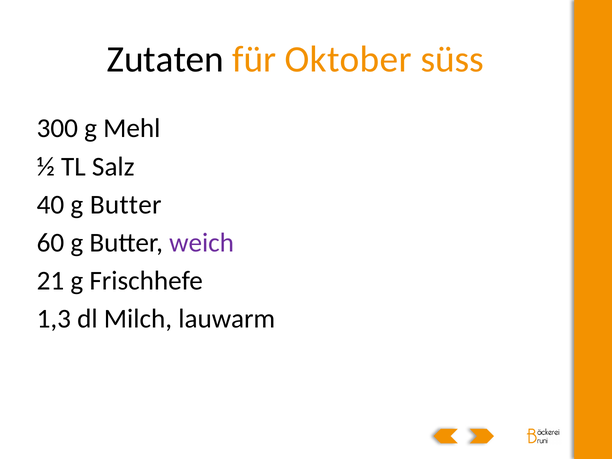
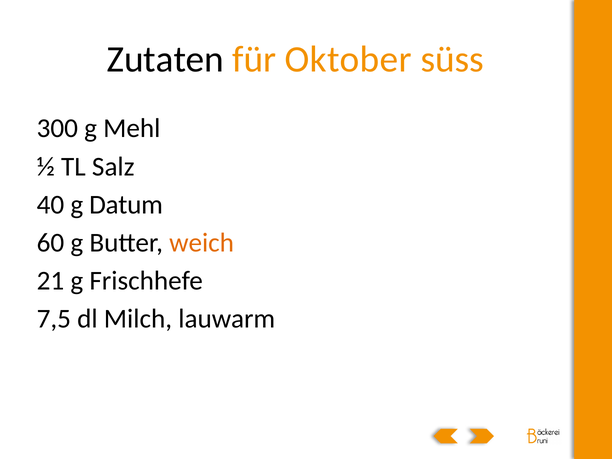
40 g Butter: Butter -> Datum
weich colour: purple -> orange
1,3: 1,3 -> 7,5
